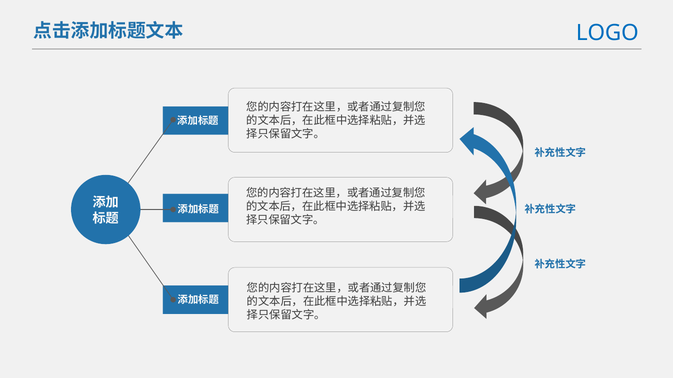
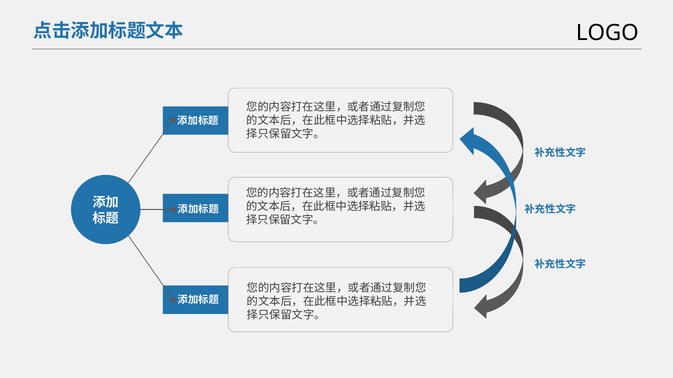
LOGO colour: blue -> black
